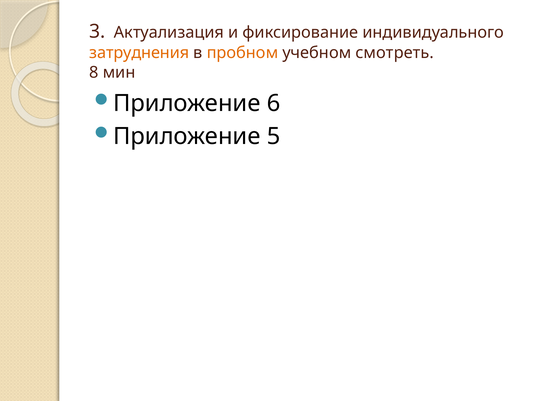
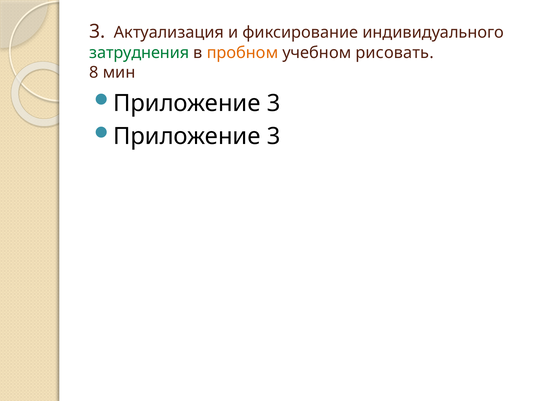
затруднения colour: orange -> green
смотреть: смотреть -> рисовать
6 at (274, 103): 6 -> 3
5 at (274, 136): 5 -> 3
